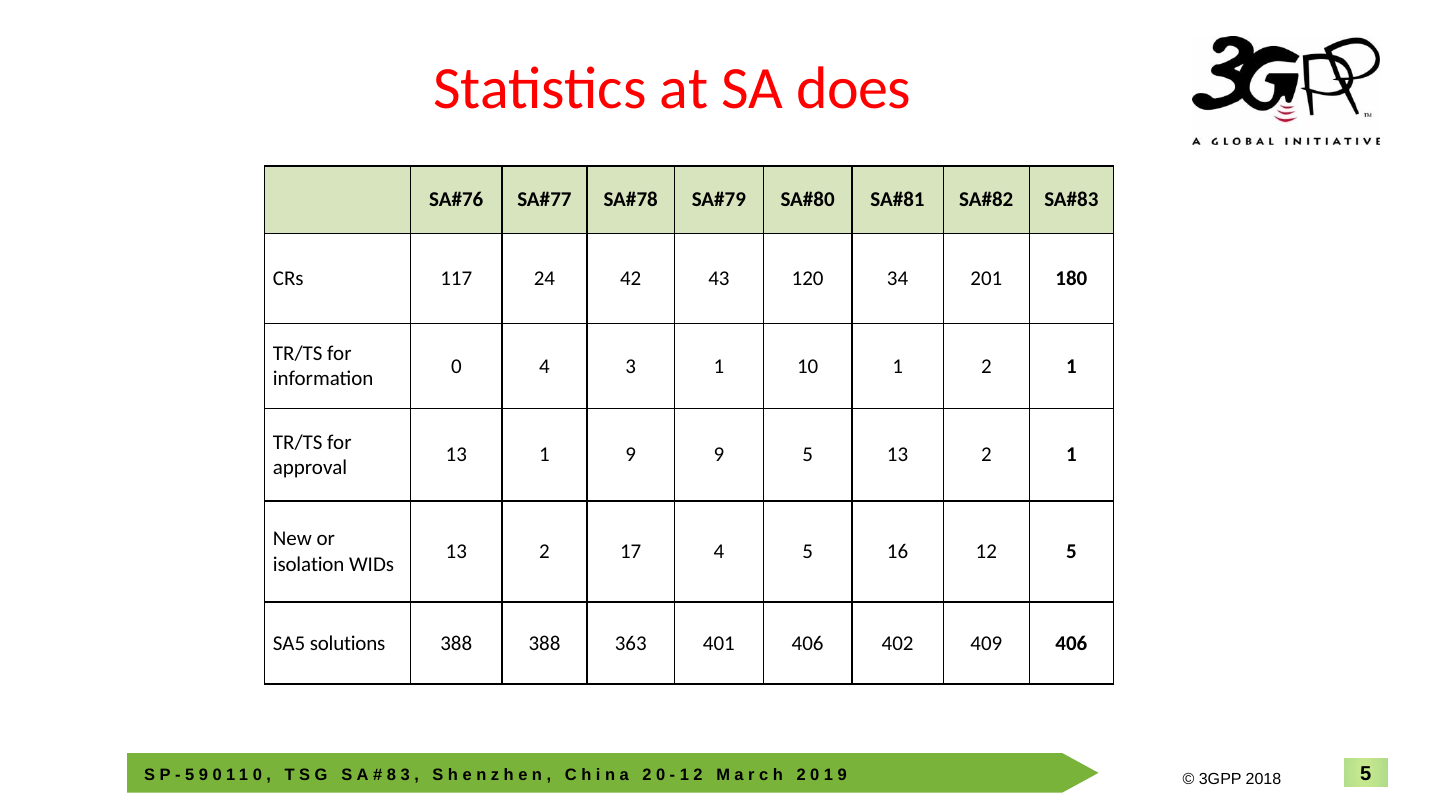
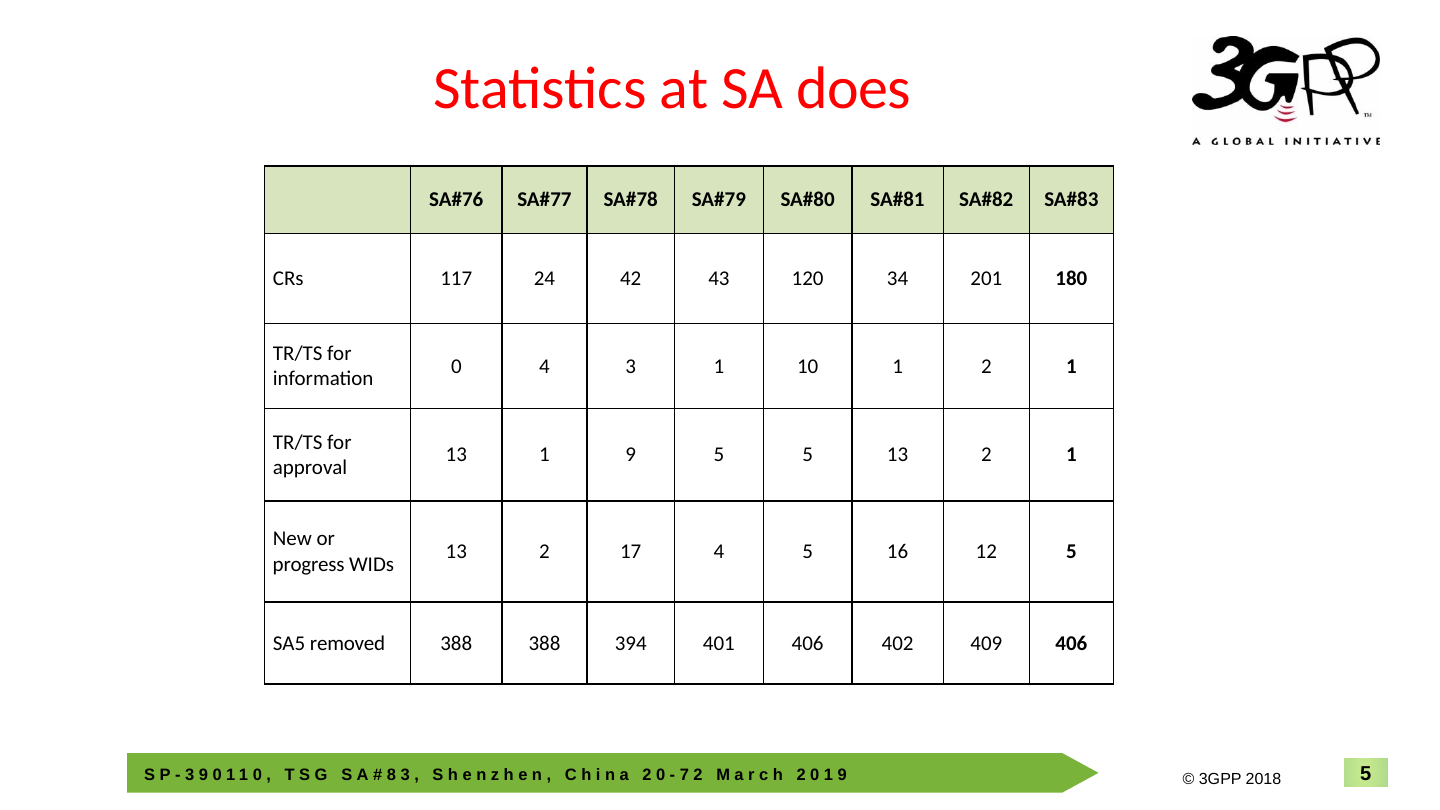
9 9: 9 -> 5
isolation: isolation -> progress
solutions: solutions -> removed
363: 363 -> 394
5 at (190, 775): 5 -> 3
1 at (684, 775): 1 -> 7
